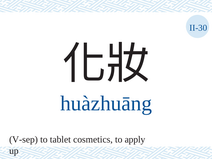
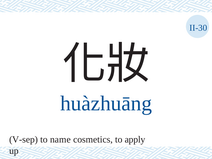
tablet: tablet -> name
